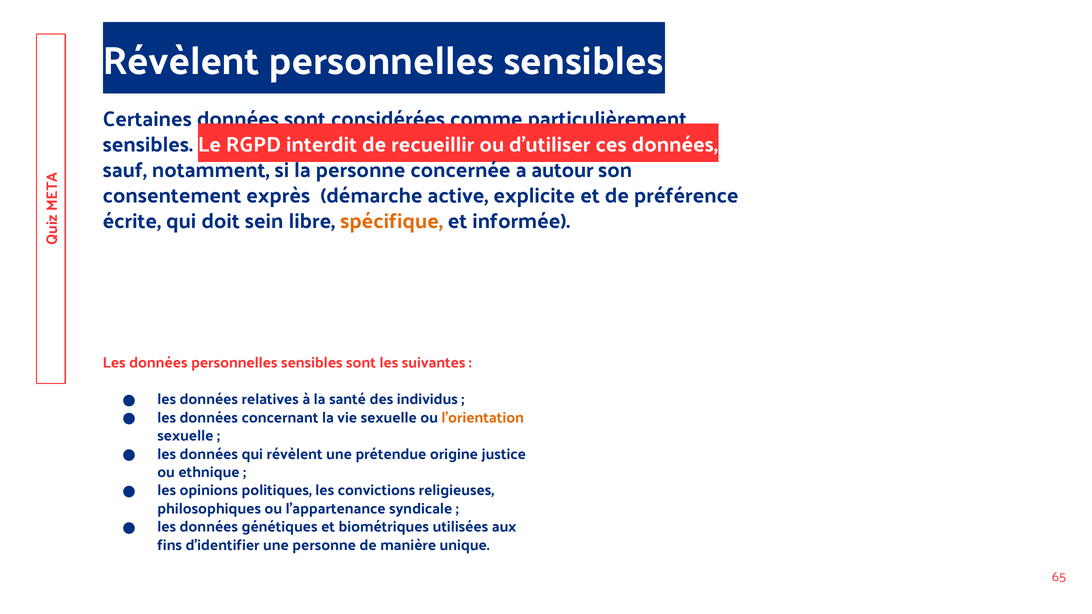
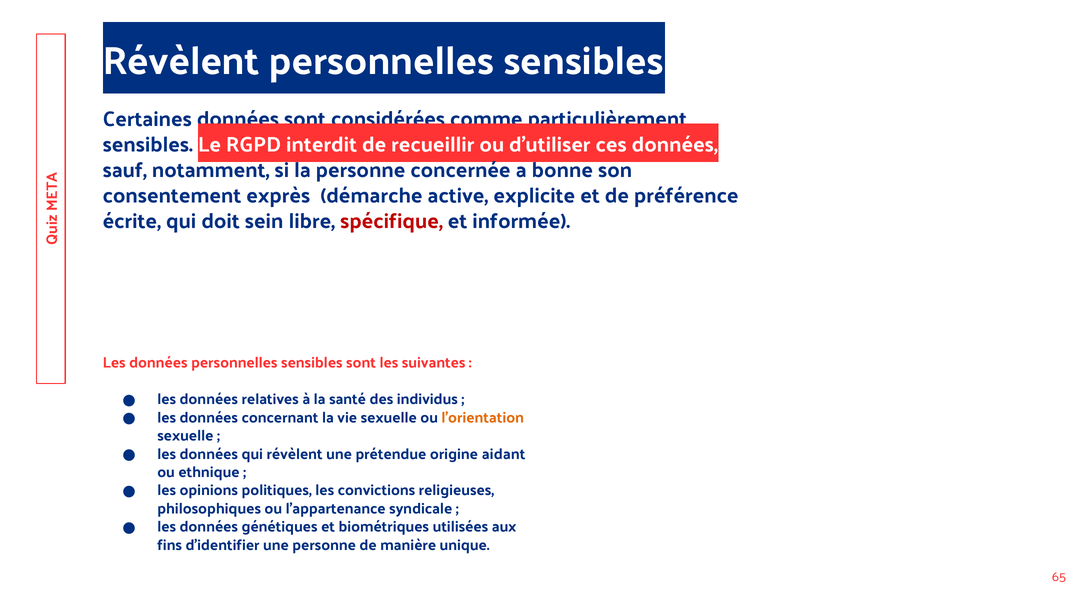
autour: autour -> bonne
spécifique colour: orange -> red
justice: justice -> aidant
